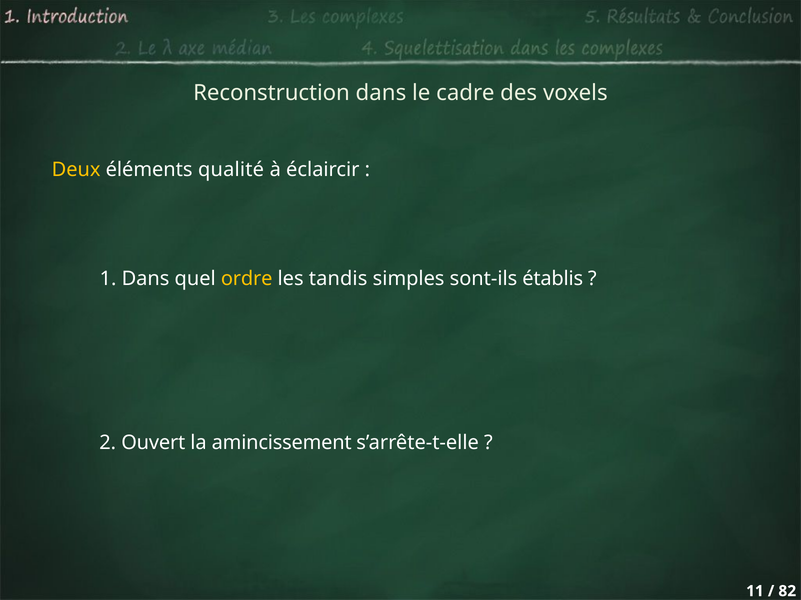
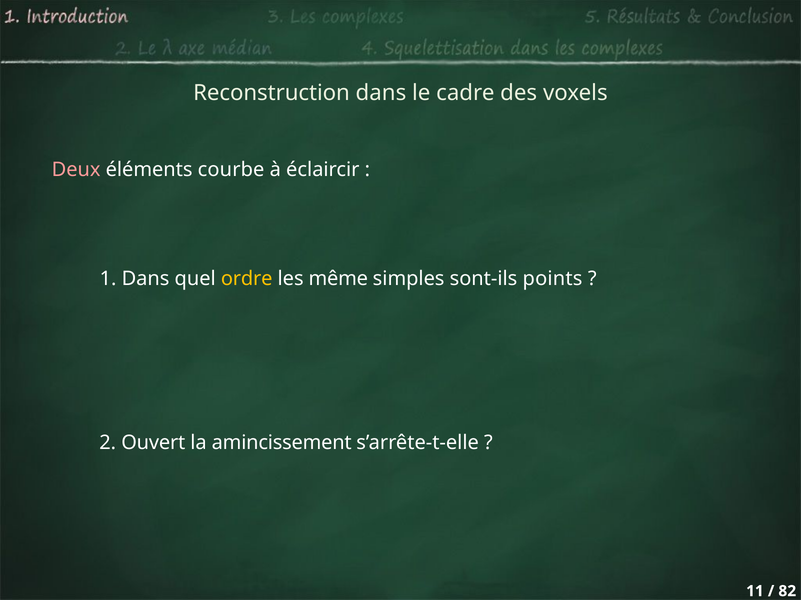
Deux colour: yellow -> pink
qualité: qualité -> courbe
tandis: tandis -> même
établis: établis -> points
